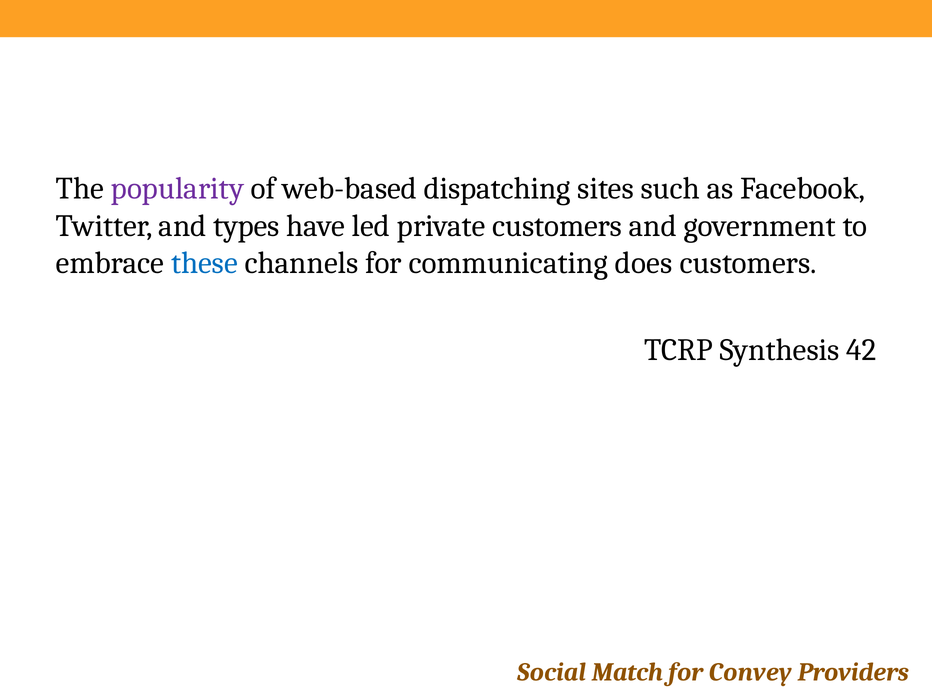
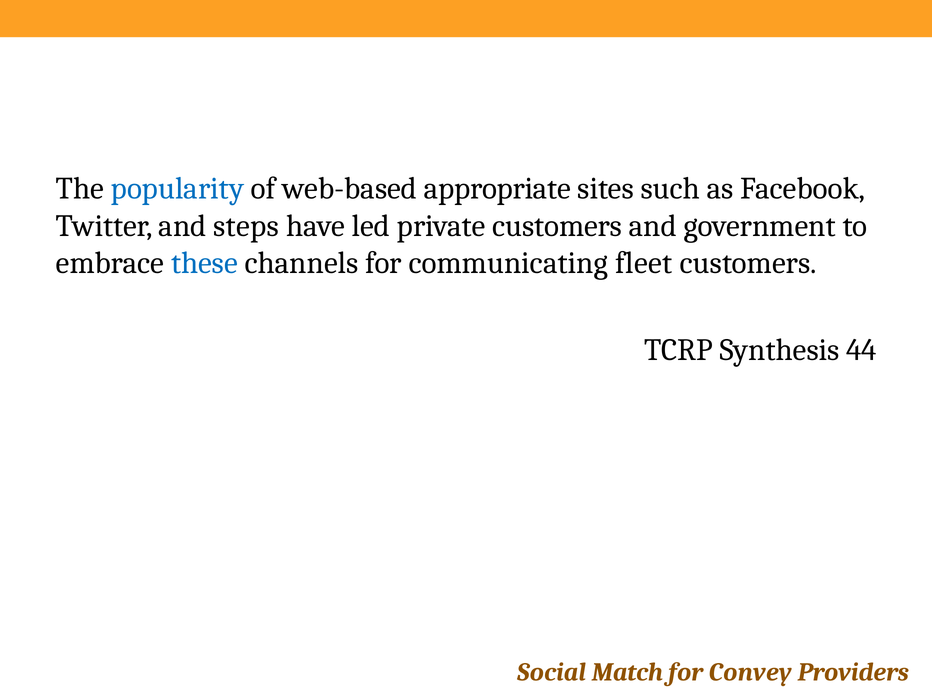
popularity colour: purple -> blue
dispatching: dispatching -> appropriate
types: types -> steps
does: does -> fleet
42: 42 -> 44
